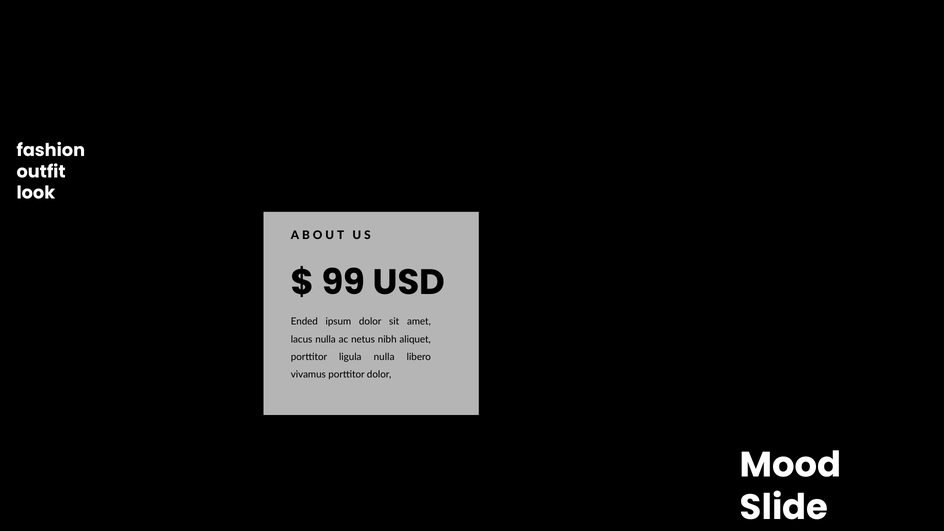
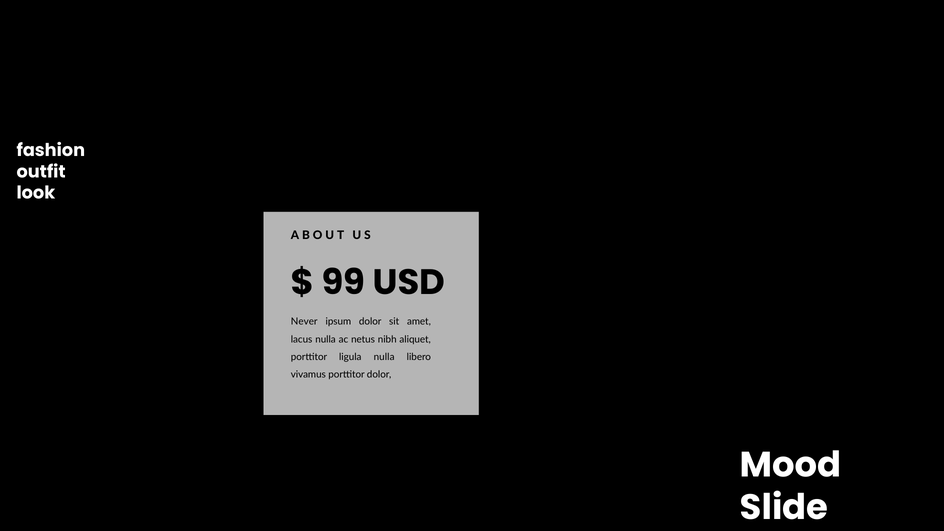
Ended: Ended -> Never
